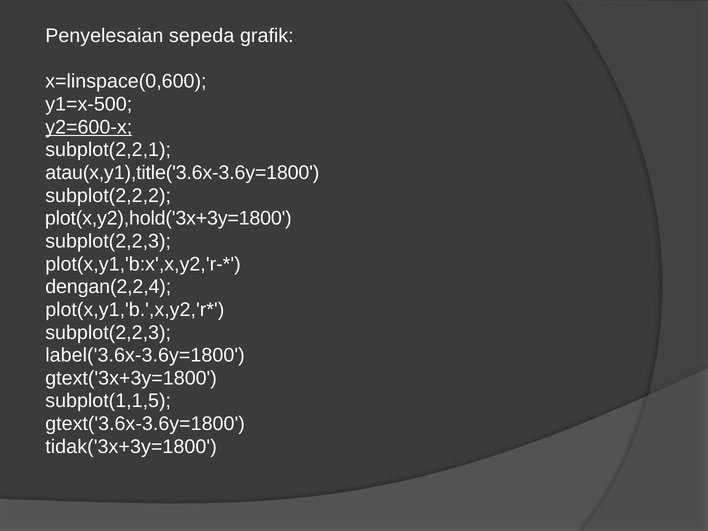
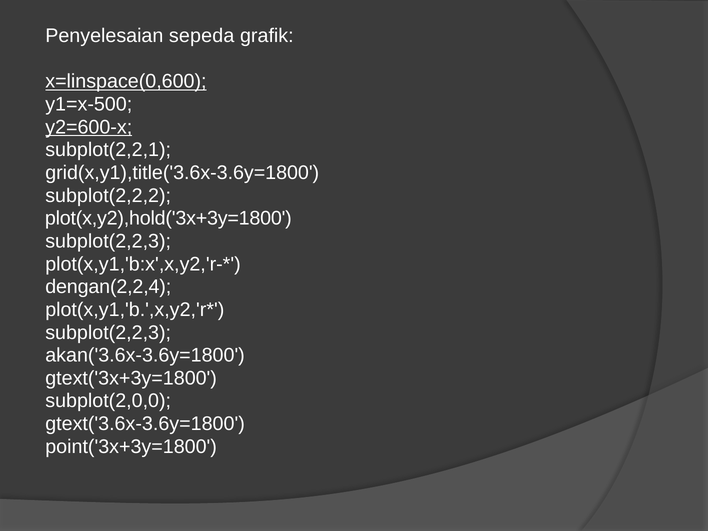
x=linspace(0,600 underline: none -> present
atau(x,y1),title('3.6x-3.6y=1800: atau(x,y1),title('3.6x-3.6y=1800 -> grid(x,y1),title('3.6x-3.6y=1800
label('3.6x-3.6y=1800: label('3.6x-3.6y=1800 -> akan('3.6x-3.6y=1800
subplot(1,1,5: subplot(1,1,5 -> subplot(2,0,0
tidak('3x+3y=1800: tidak('3x+3y=1800 -> point('3x+3y=1800
